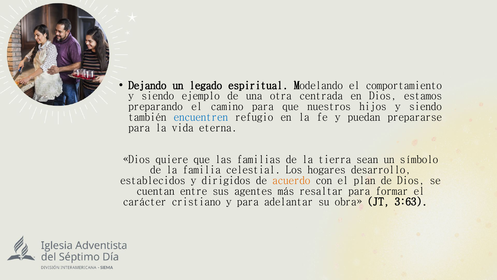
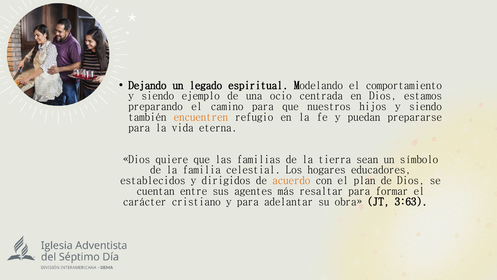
otra: otra -> ocio
encuentren colour: blue -> orange
desarrollo: desarrollo -> educadores
